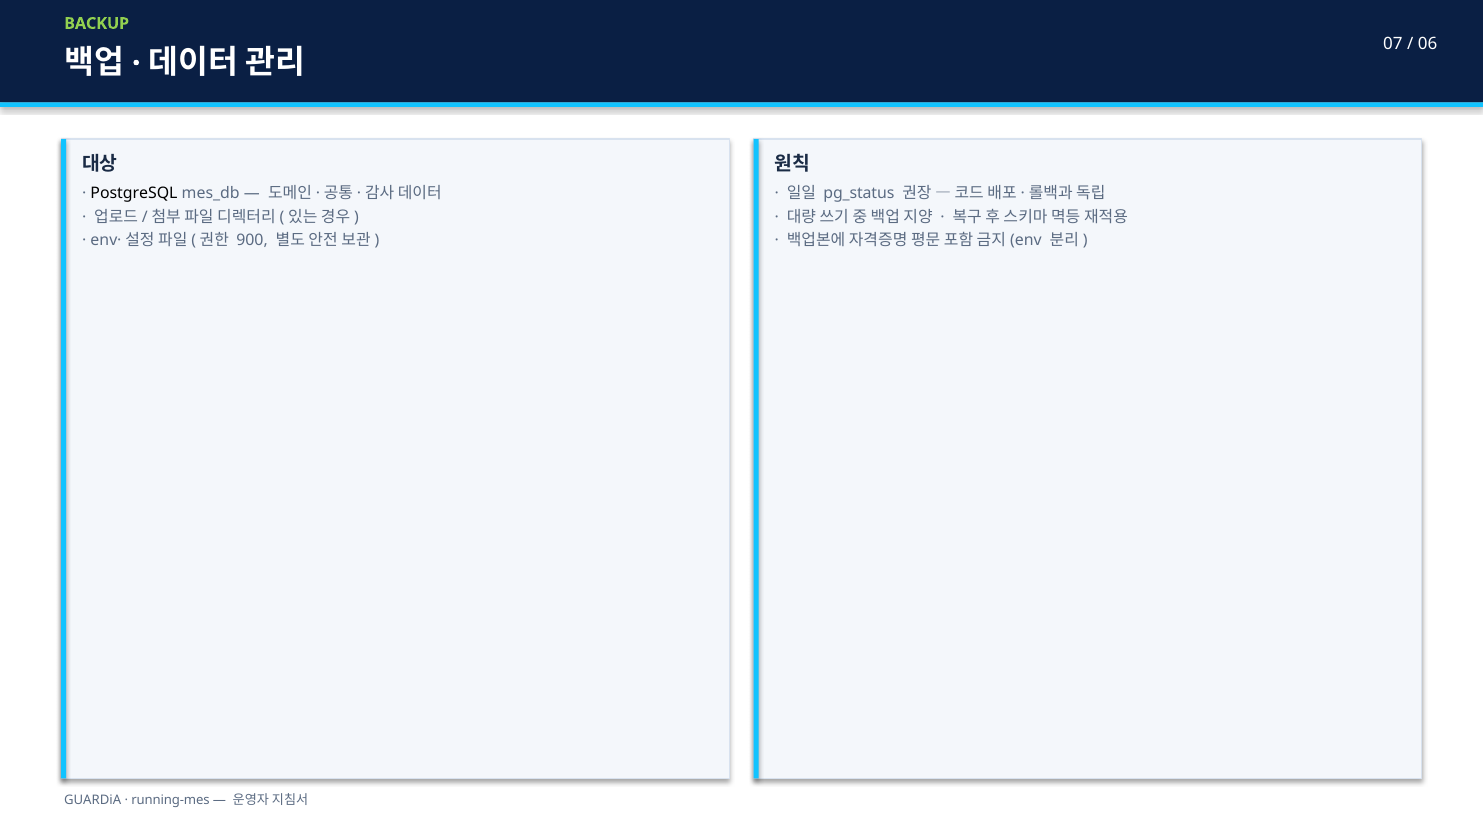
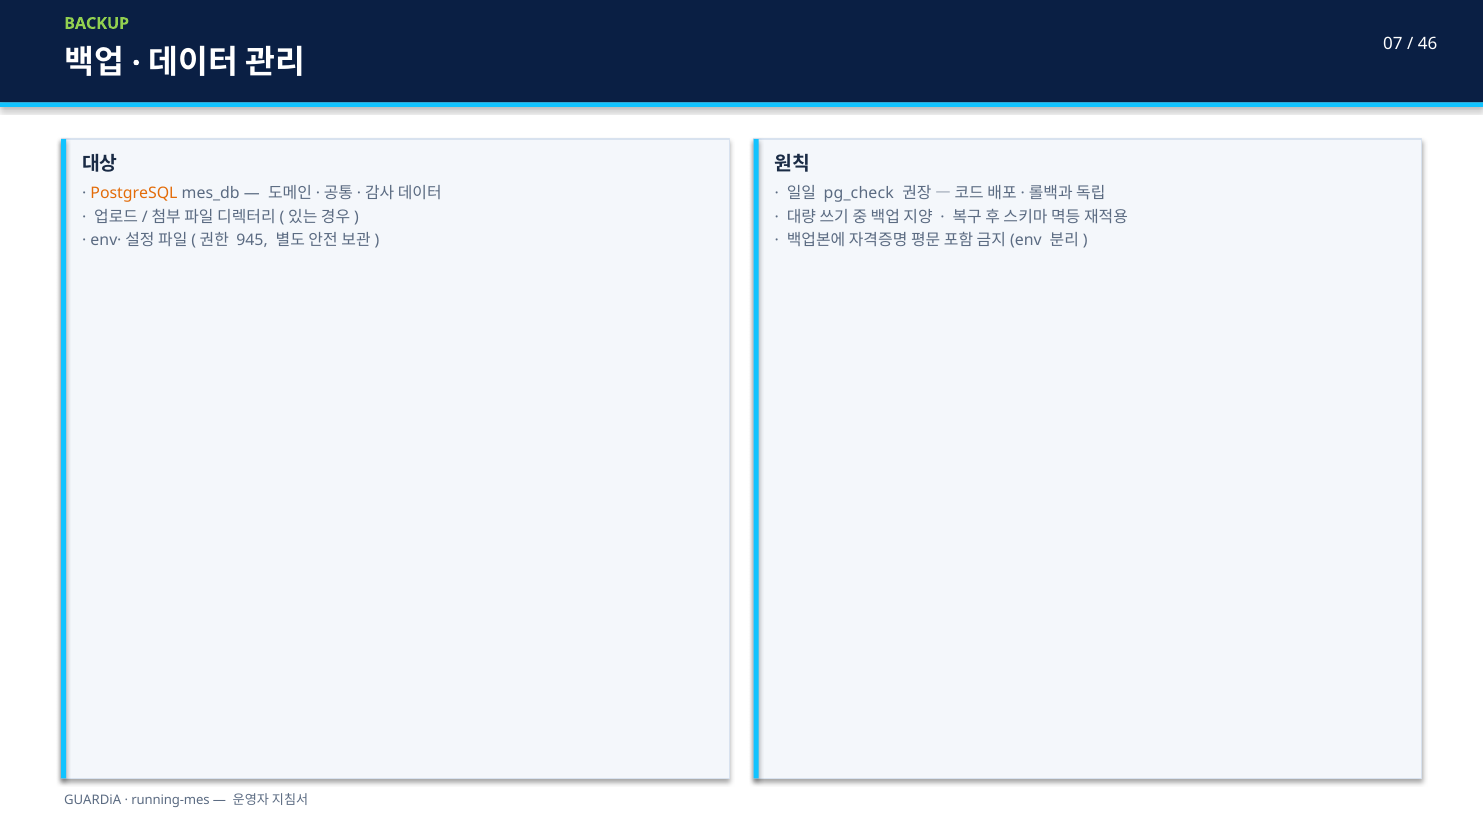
06: 06 -> 46
PostgreSQL colour: black -> orange
pg_status: pg_status -> pg_check
900: 900 -> 945
